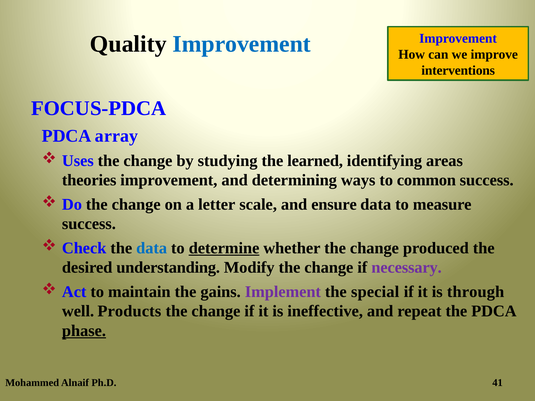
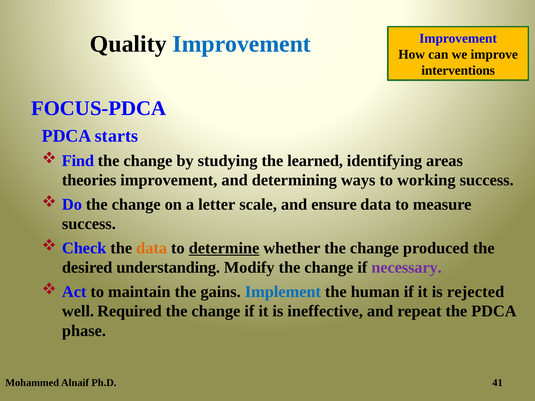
array: array -> starts
Uses: Uses -> Find
common: common -> working
data at (152, 248) colour: blue -> orange
Implement colour: purple -> blue
special: special -> human
through: through -> rejected
Products: Products -> Required
phase underline: present -> none
